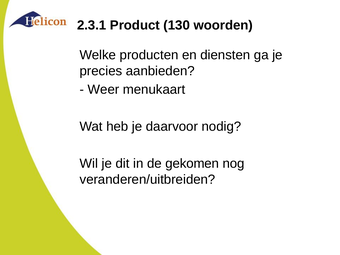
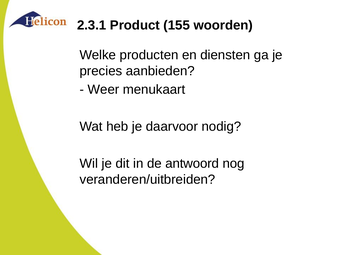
130: 130 -> 155
gekomen: gekomen -> antwoord
